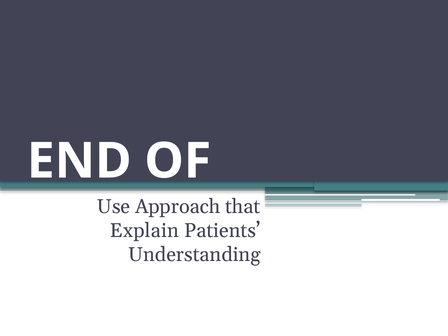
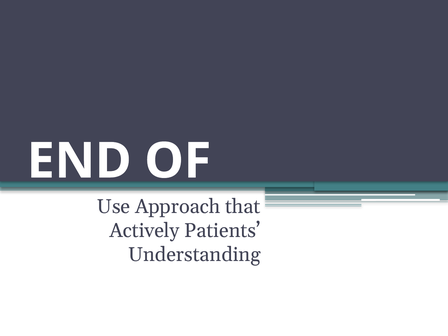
Explain: Explain -> Actively
